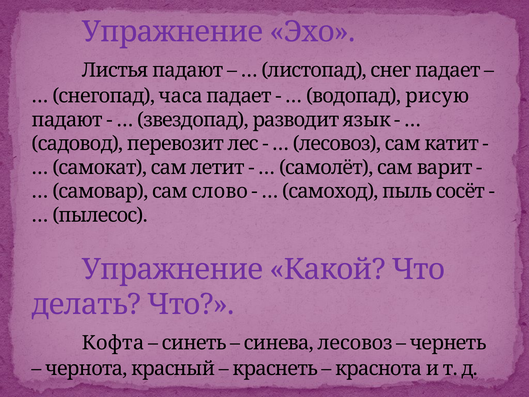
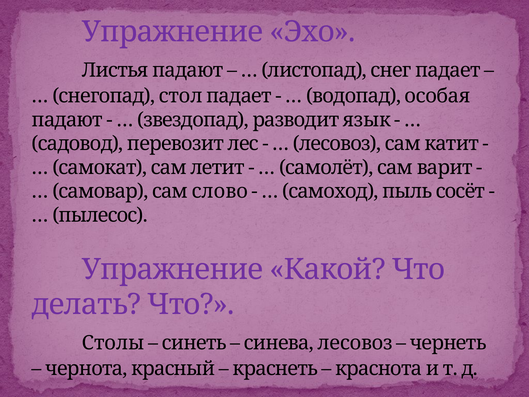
часа: часа -> стол
рисую: рисую -> особая
Кофта: Кофта -> Столы
